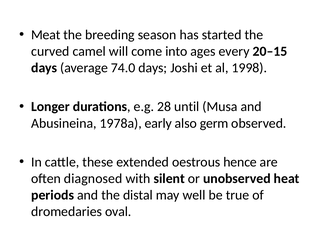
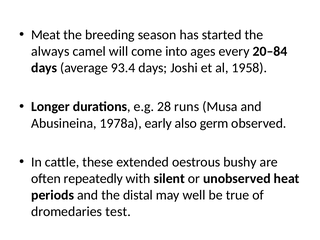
curved: curved -> always
20–15: 20–15 -> 20–84
74.0: 74.0 -> 93.4
1998: 1998 -> 1958
until: until -> runs
hence: hence -> bushy
diagnosed: diagnosed -> repeatedly
oval: oval -> test
